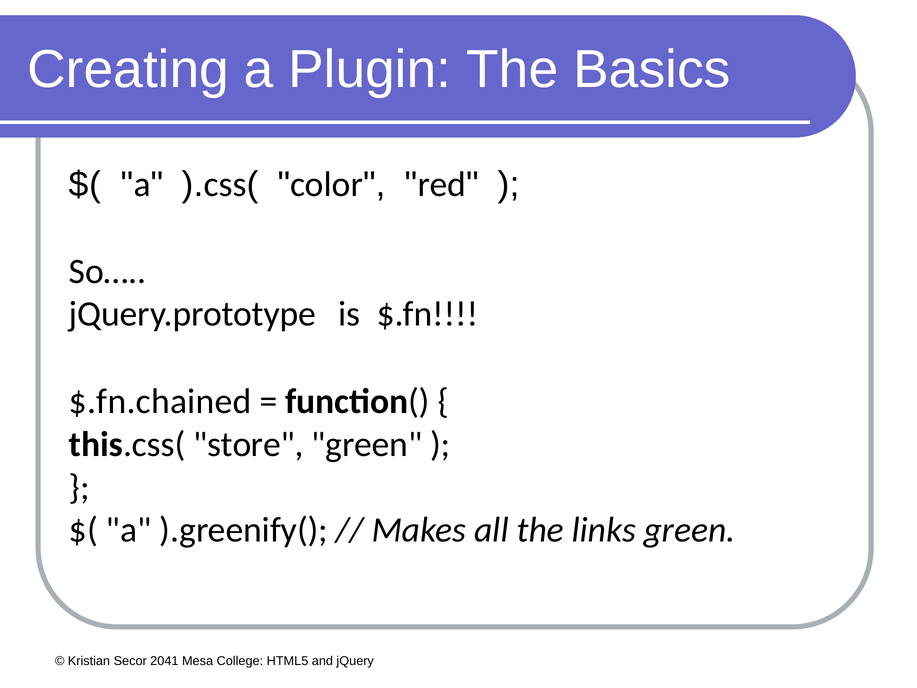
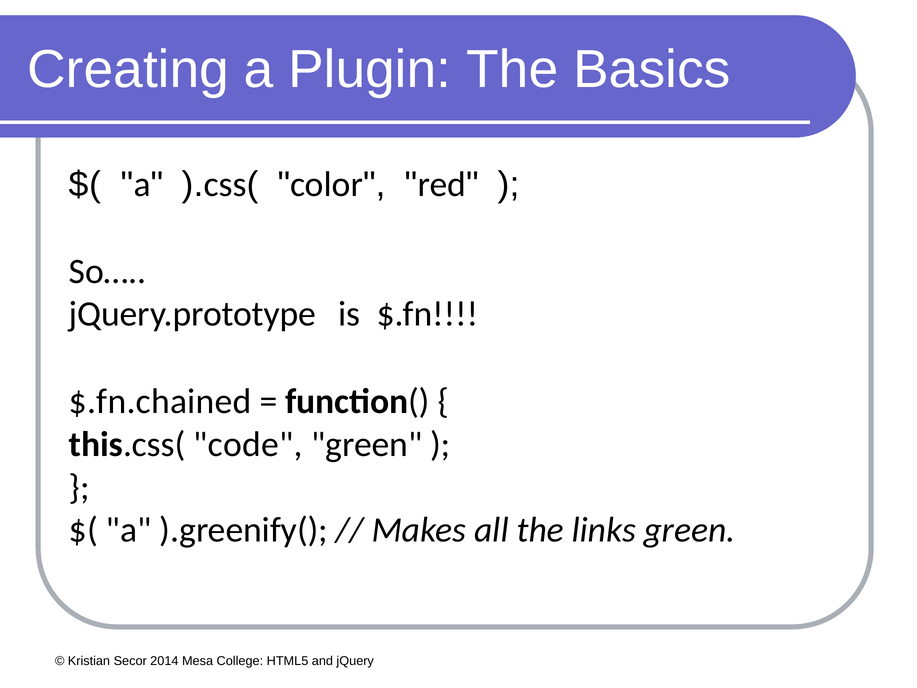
store: store -> code
2041: 2041 -> 2014
